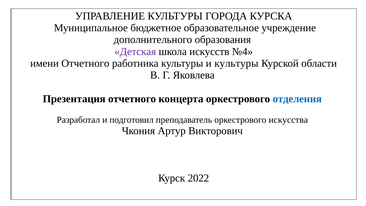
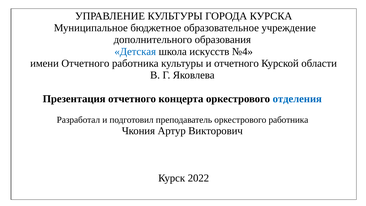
Детская colour: purple -> blue
и культуры: культуры -> отчетного
оркестрового искусства: искусства -> работника
